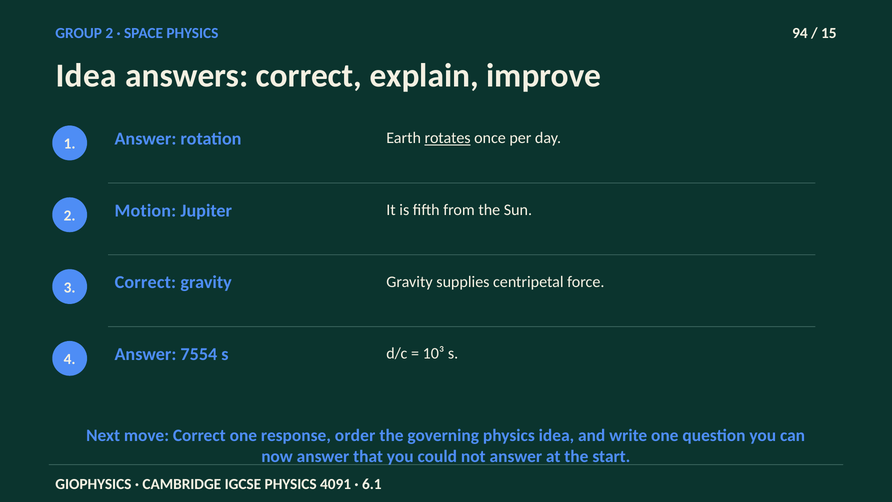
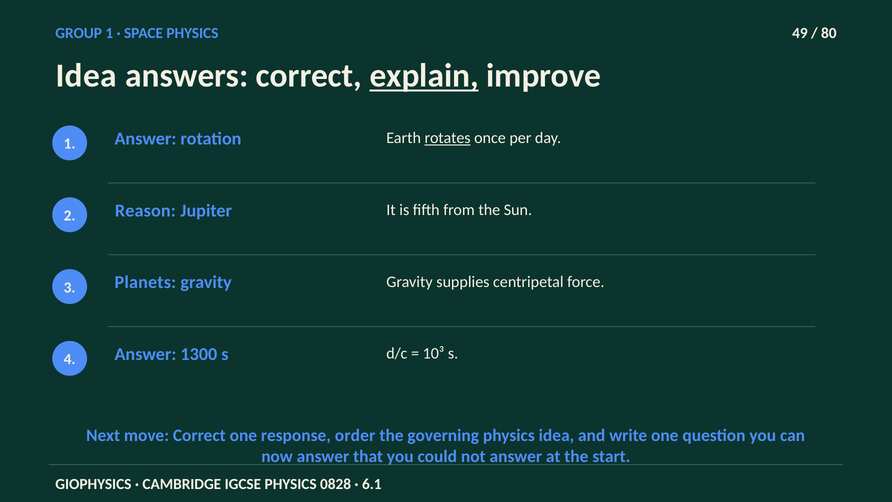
GROUP 2: 2 -> 1
94: 94 -> 49
15: 15 -> 80
explain underline: none -> present
Motion: Motion -> Reason
3 Correct: Correct -> Planets
7554: 7554 -> 1300
4091: 4091 -> 0828
